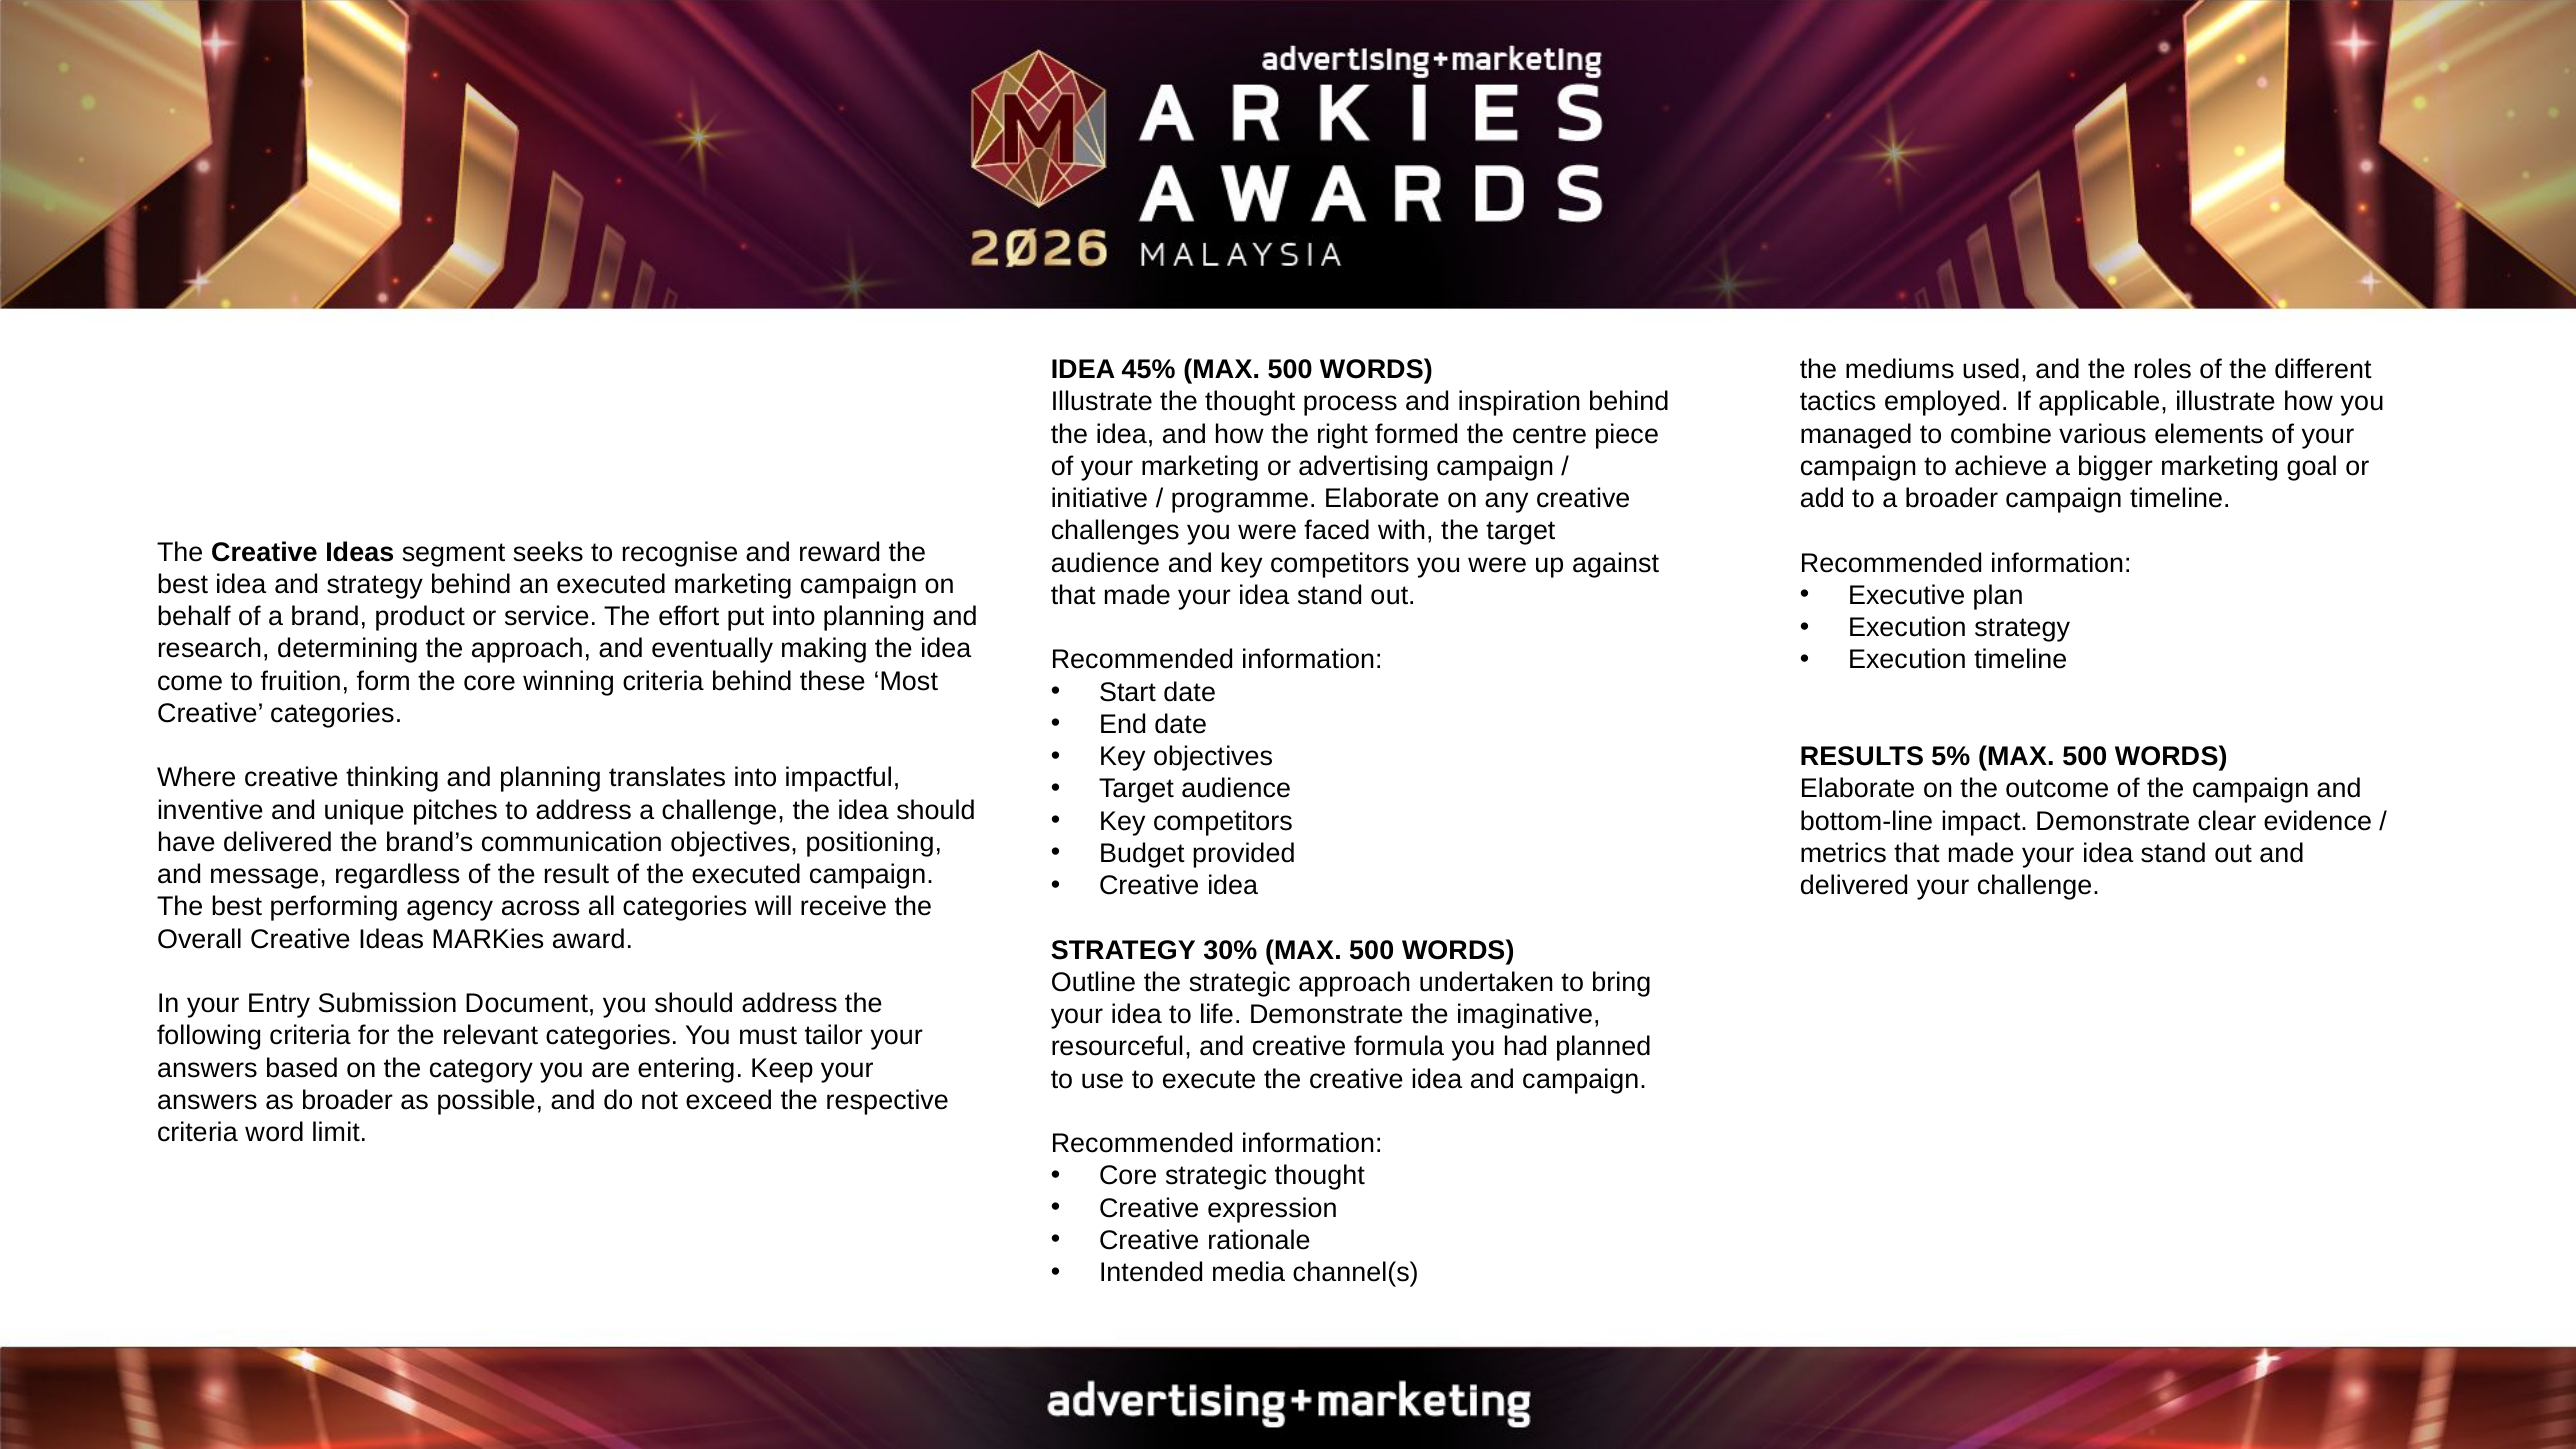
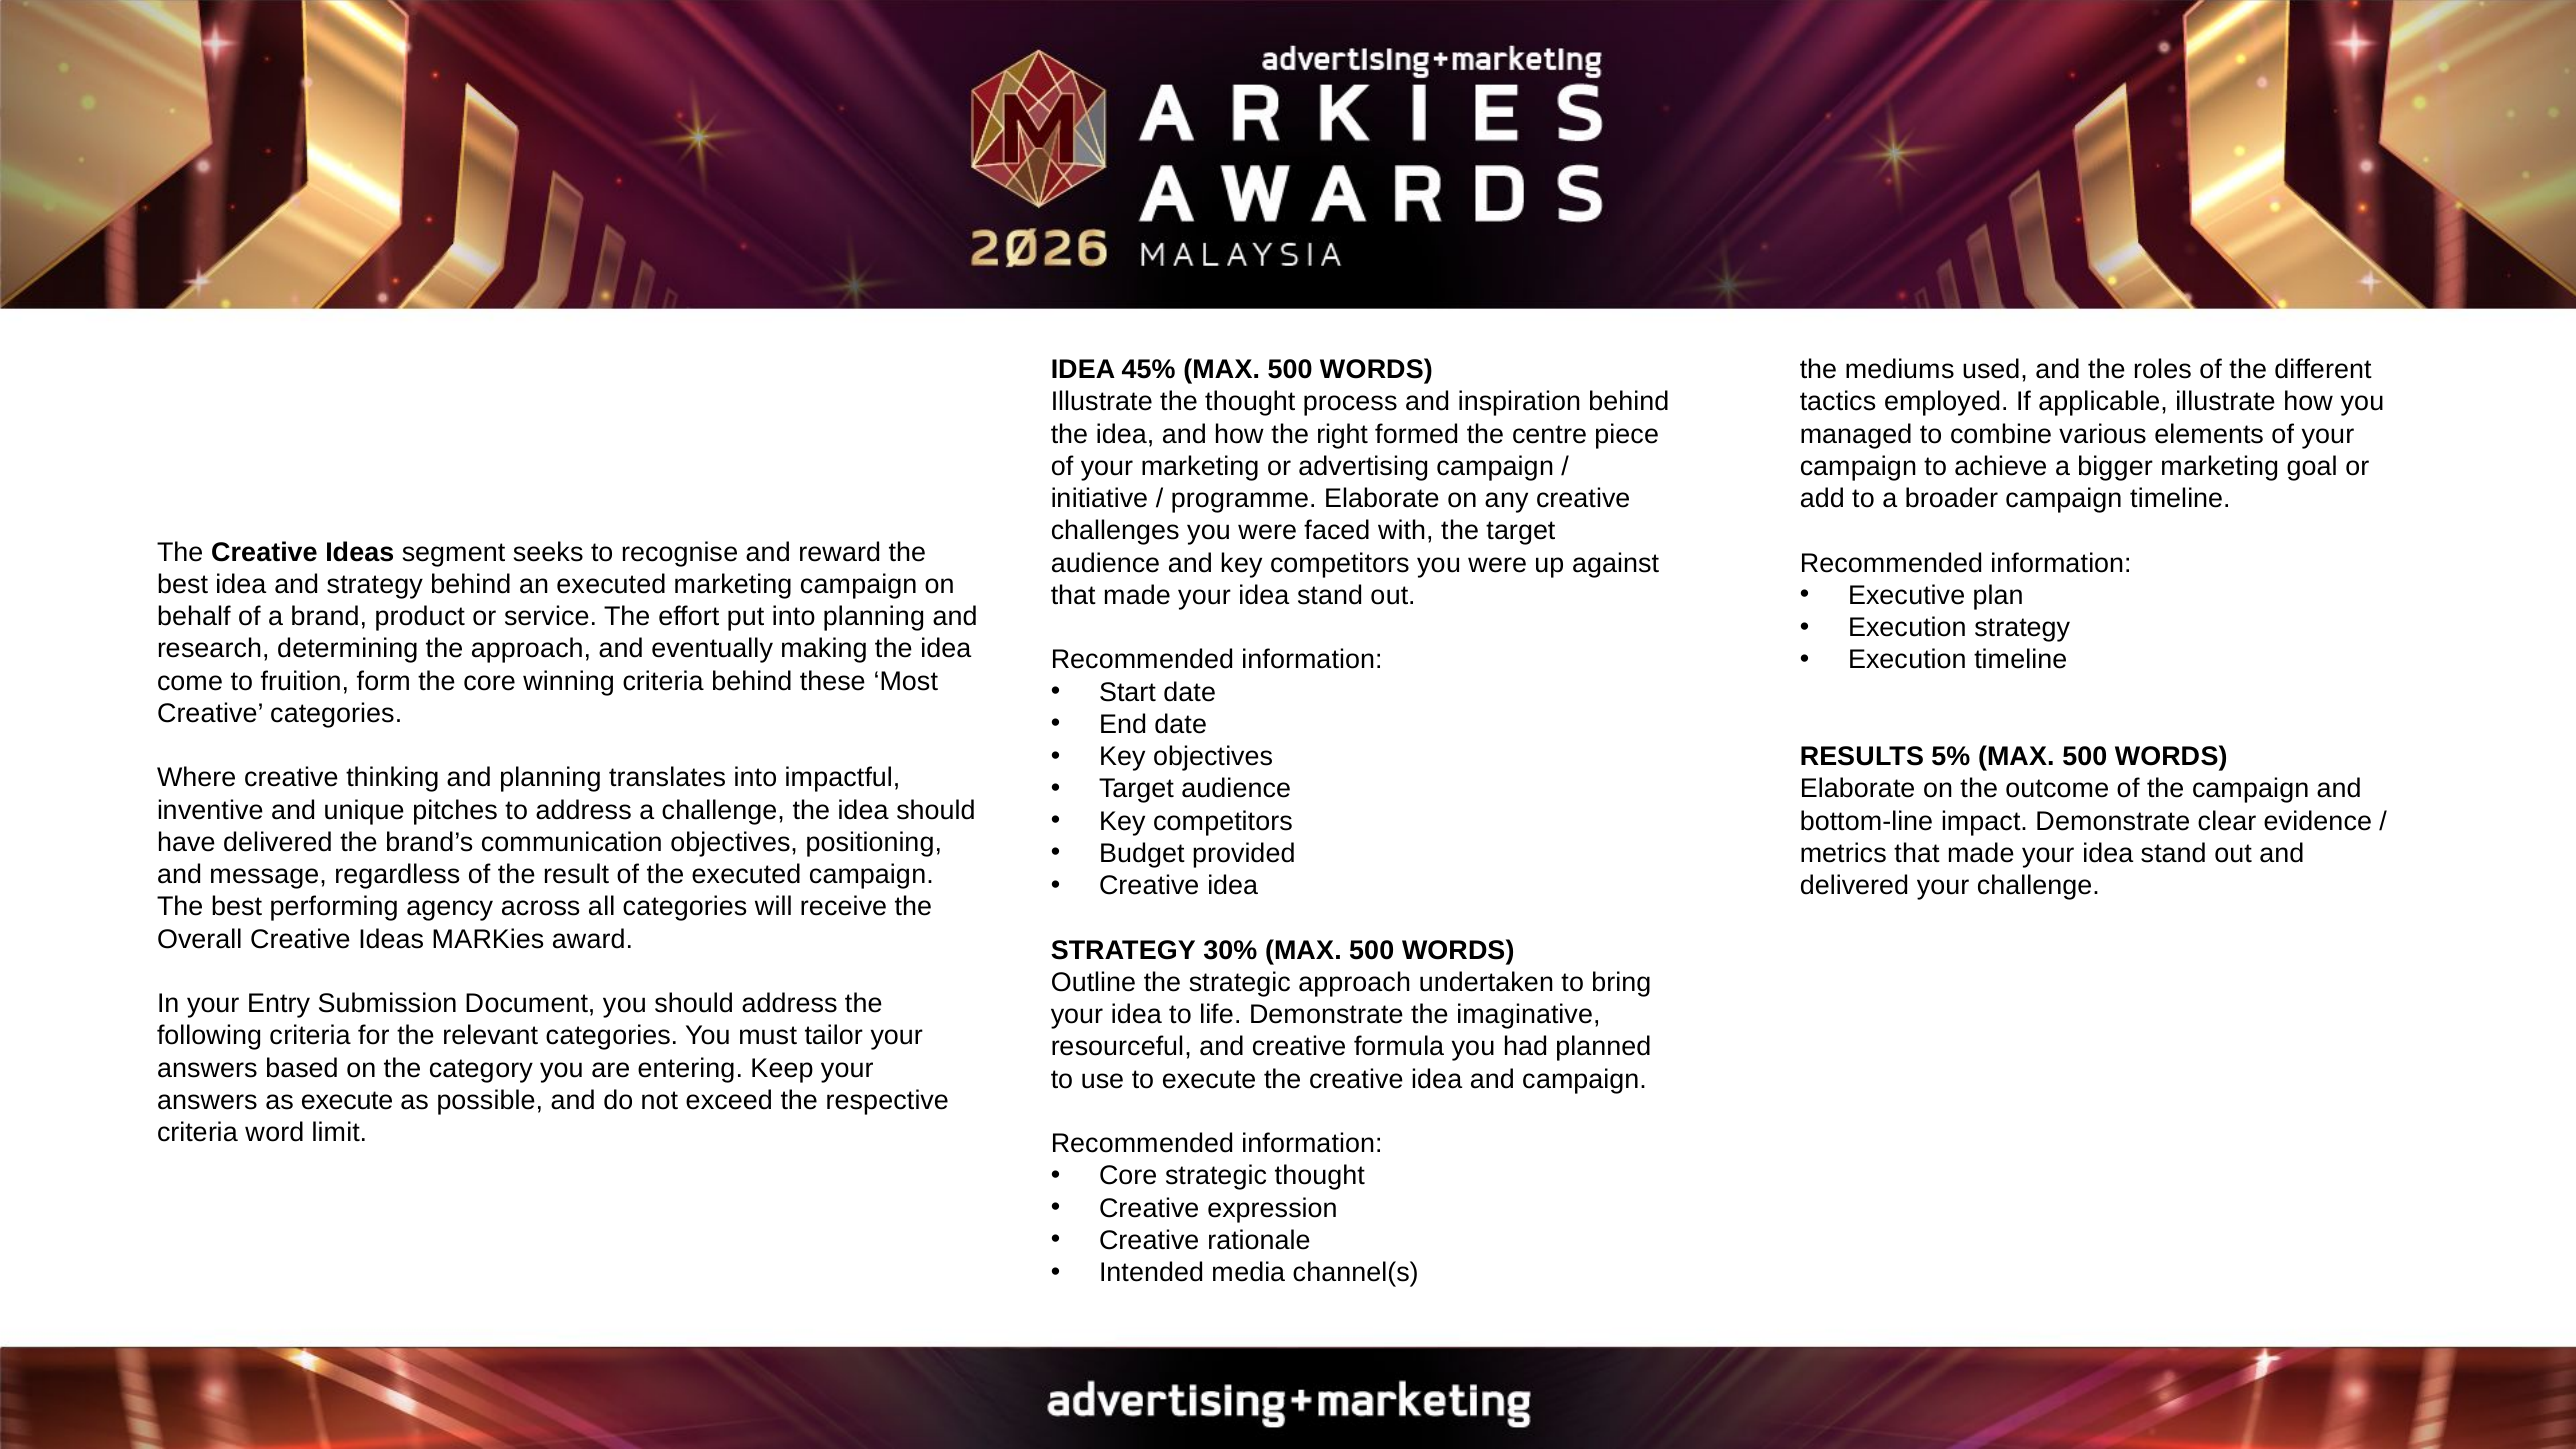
as broader: broader -> execute
